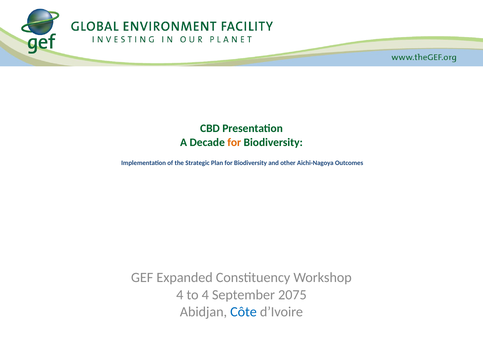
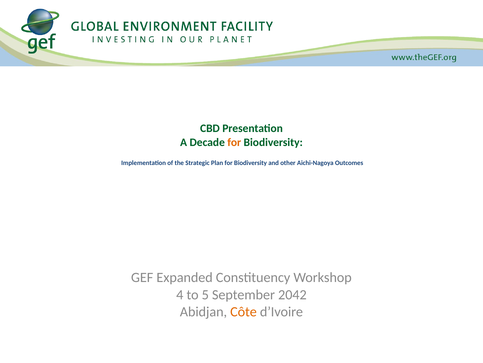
to 4: 4 -> 5
2075: 2075 -> 2042
Côte colour: blue -> orange
